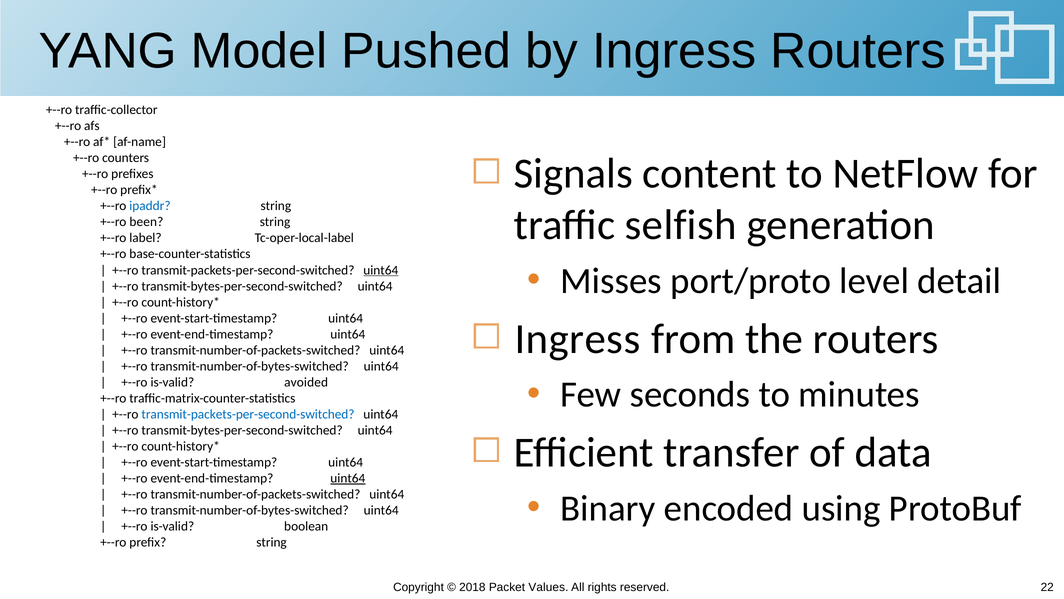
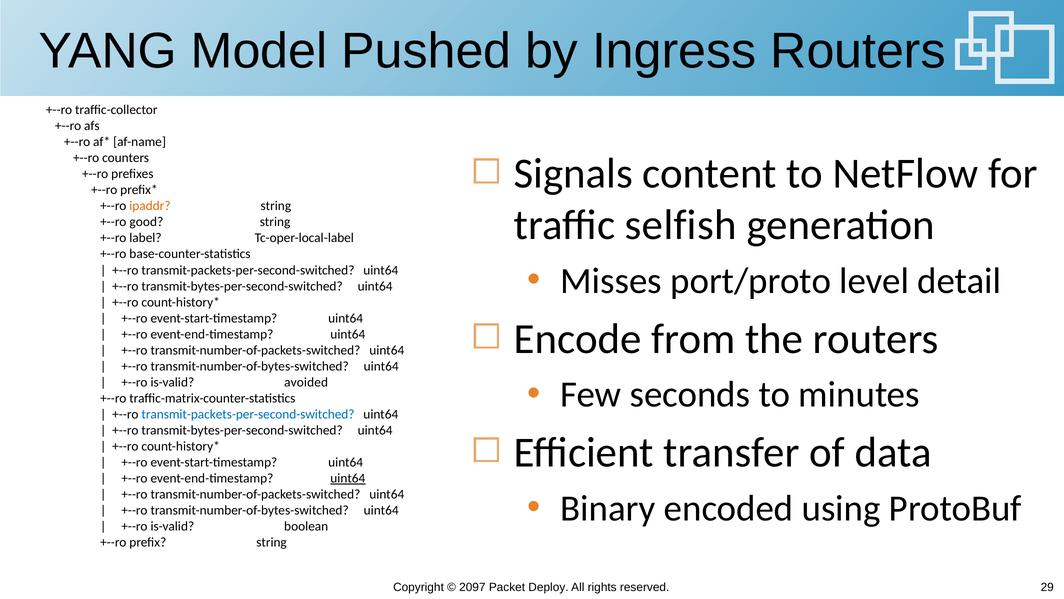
ipaddr colour: blue -> orange
been: been -> good
uint64 at (381, 270) underline: present -> none
Ingress at (577, 339): Ingress -> Encode
2018: 2018 -> 2097
Values: Values -> Deploy
22: 22 -> 29
